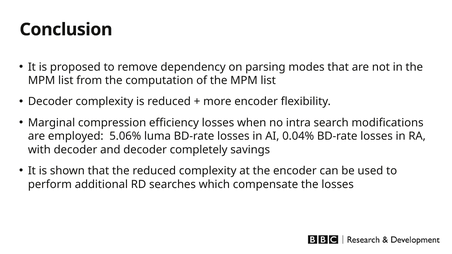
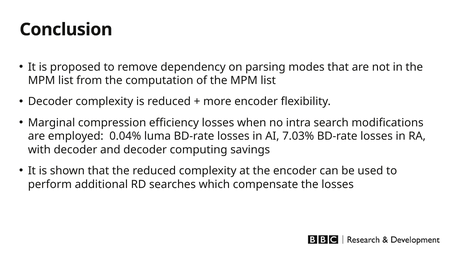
5.06%: 5.06% -> 0.04%
0.04%: 0.04% -> 7.03%
completely: completely -> computing
